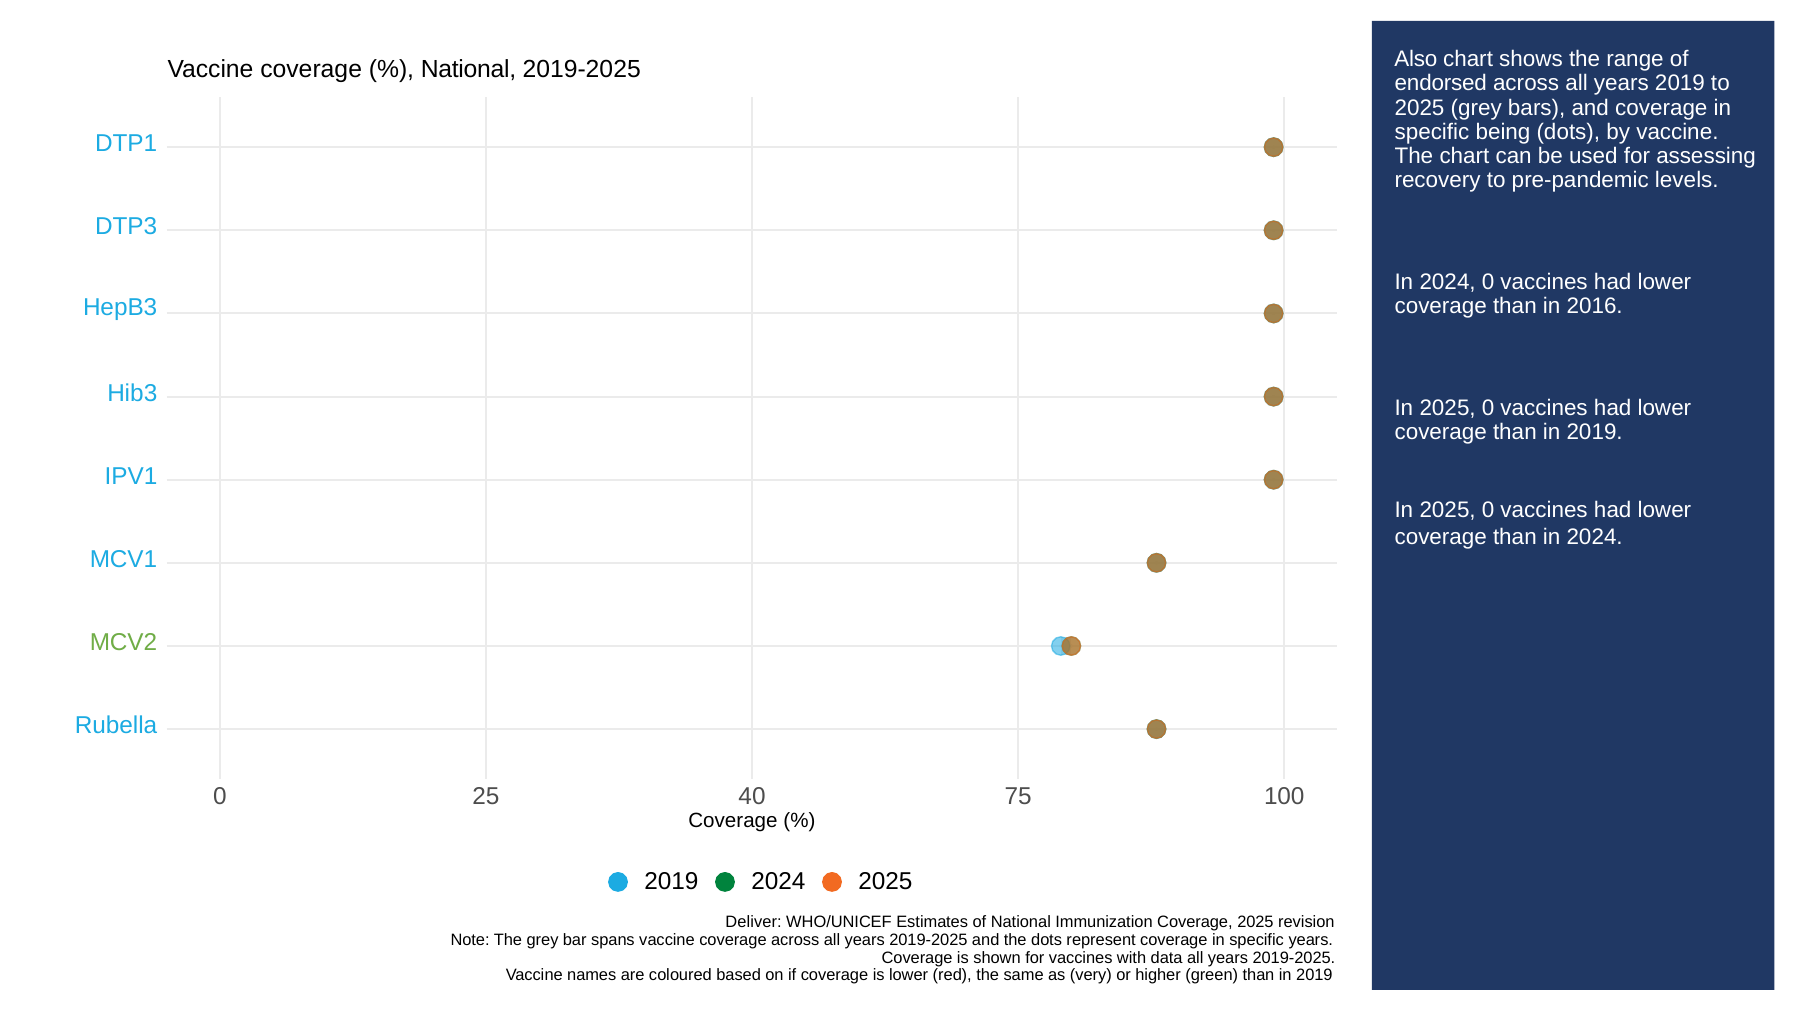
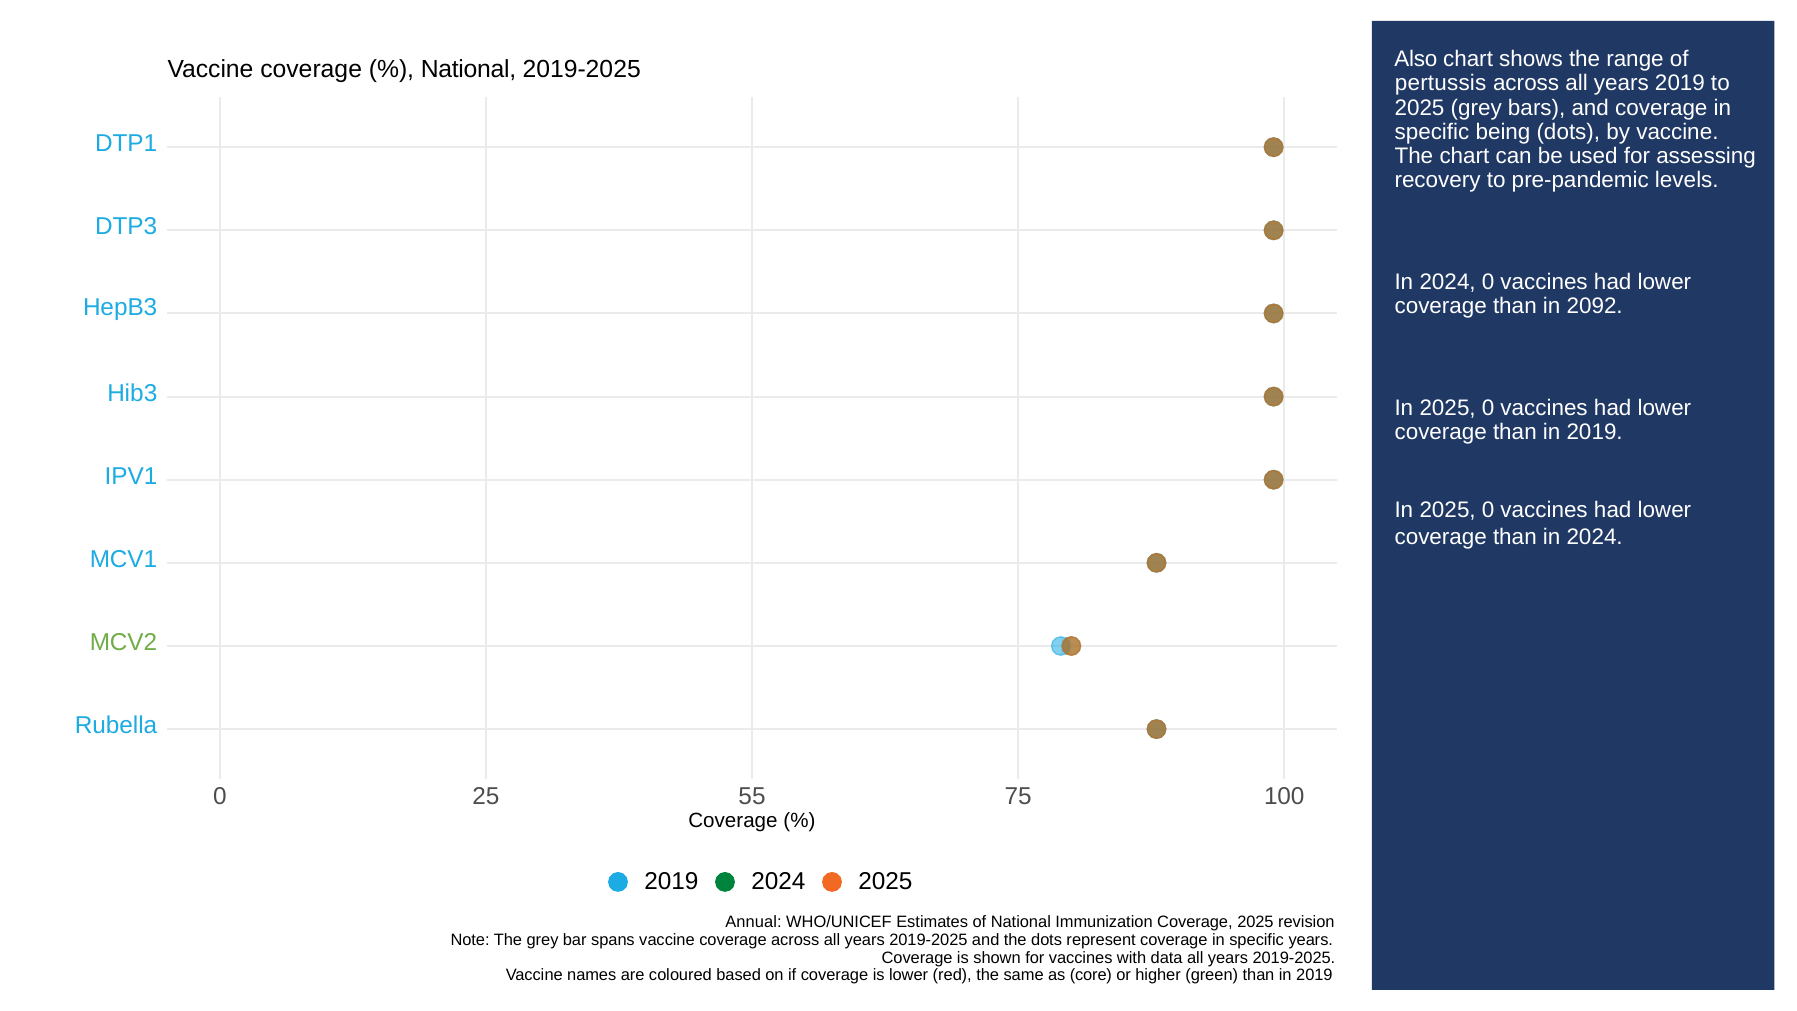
endorsed: endorsed -> pertussis
2016: 2016 -> 2092
40: 40 -> 55
Deliver: Deliver -> Annual
very: very -> core
